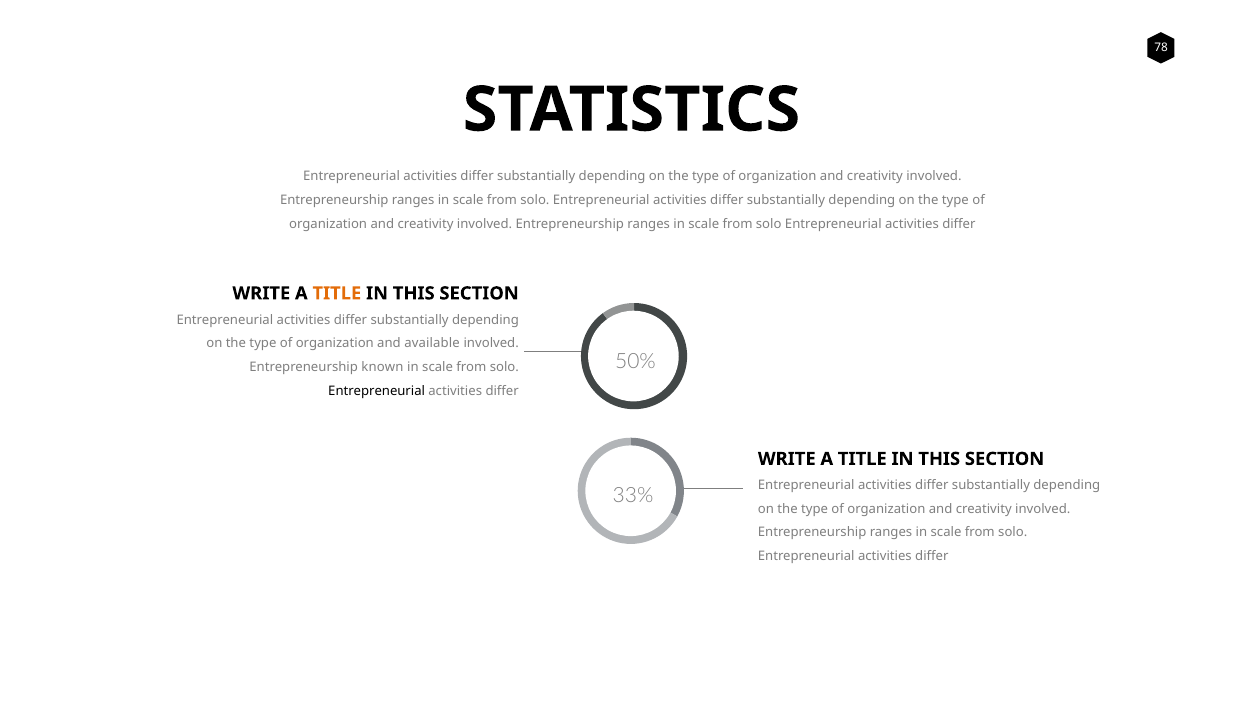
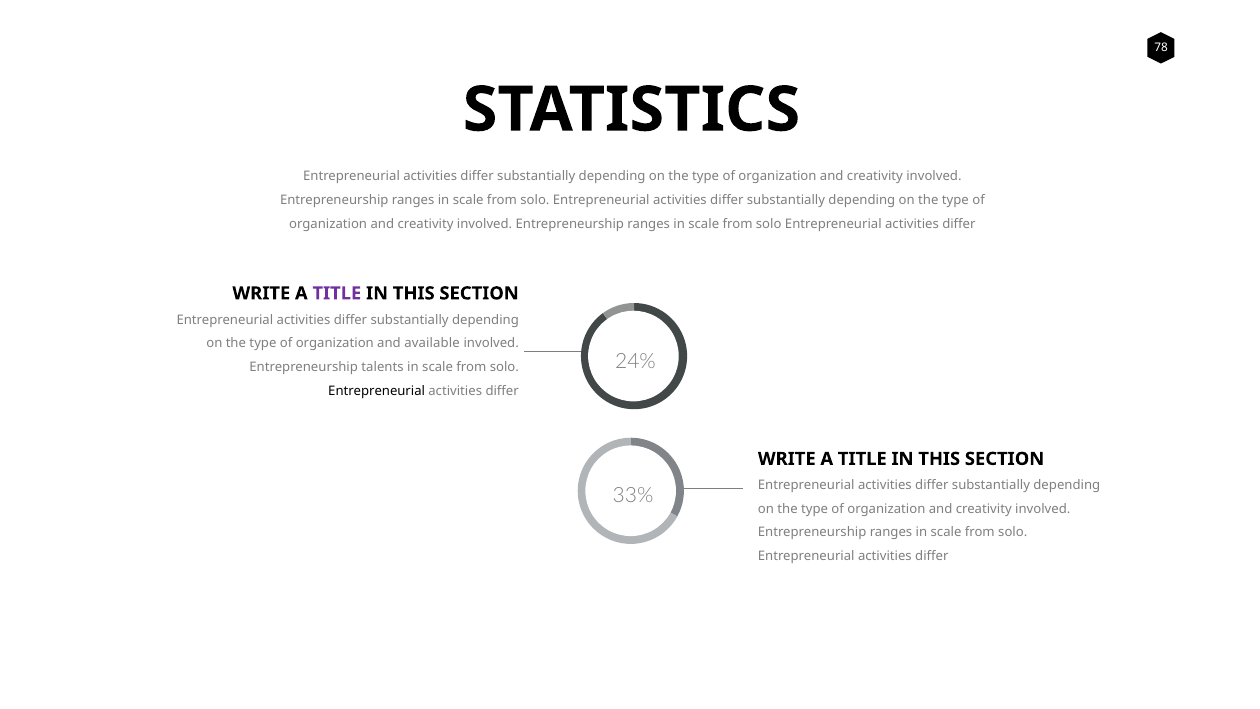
TITLE at (337, 293) colour: orange -> purple
50%: 50% -> 24%
known: known -> talents
